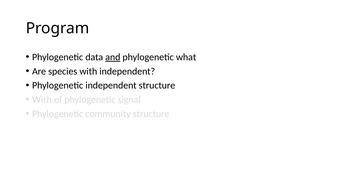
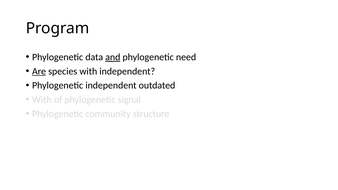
what: what -> need
Are underline: none -> present
independent structure: structure -> outdated
